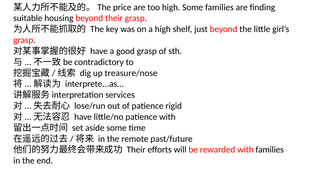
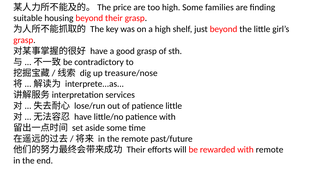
patience rigid: rigid -> little
with families: families -> remote
